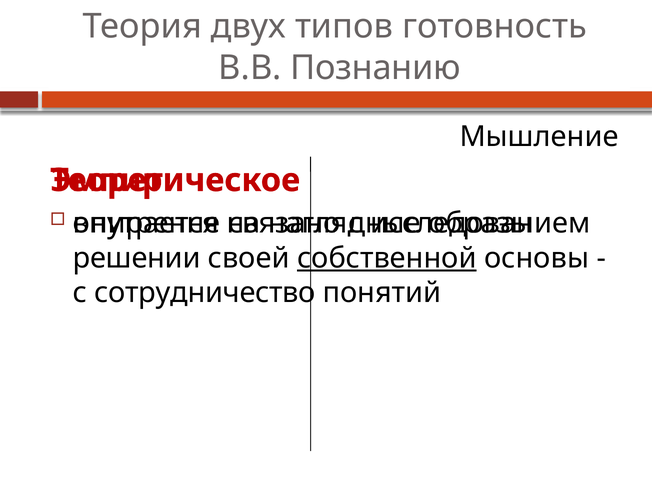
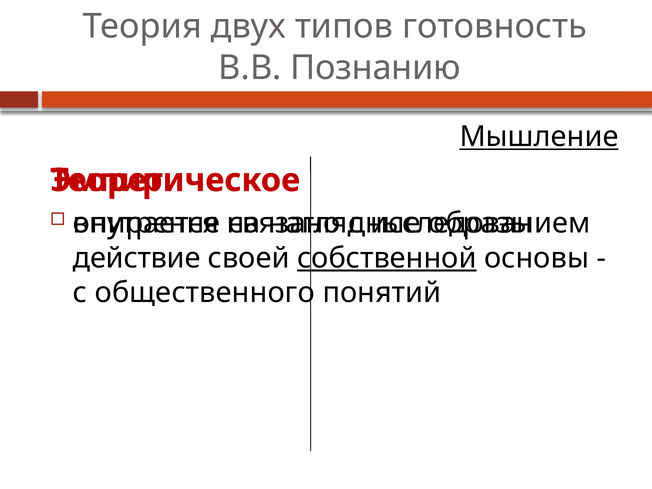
Мышление underline: none -> present
решении: решении -> действие
сотрудничество: сотрудничество -> общественного
